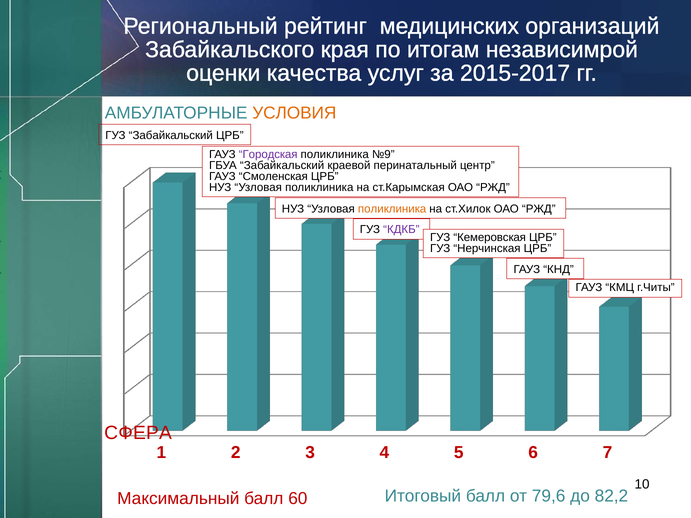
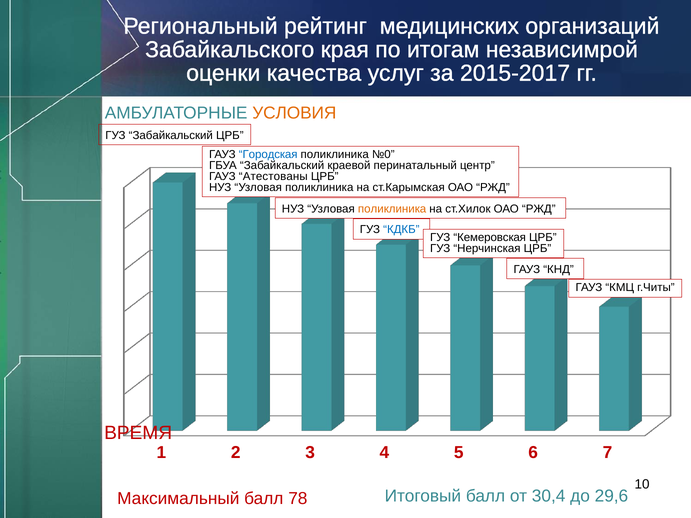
Городская colour: purple -> blue
№9: №9 -> №0
Смоленская: Смоленская -> Атестованы
КДКБ colour: purple -> blue
СФЕРА: СФЕРА -> ВРЕМЯ
79,6: 79,6 -> 30,4
82,2: 82,2 -> 29,6
60: 60 -> 78
